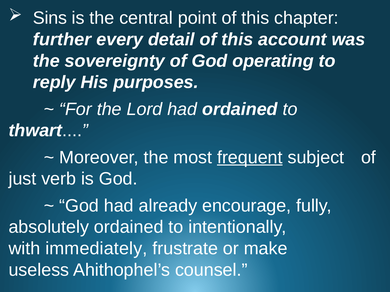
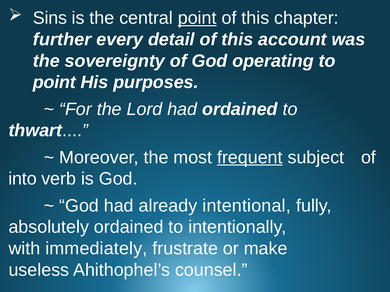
point at (197, 18) underline: none -> present
reply at (54, 82): reply -> point
just: just -> into
encourage: encourage -> intentional
